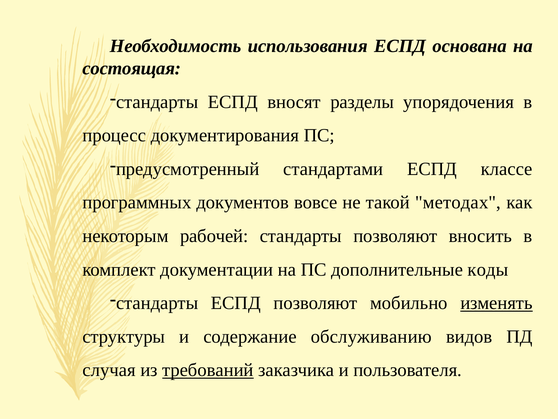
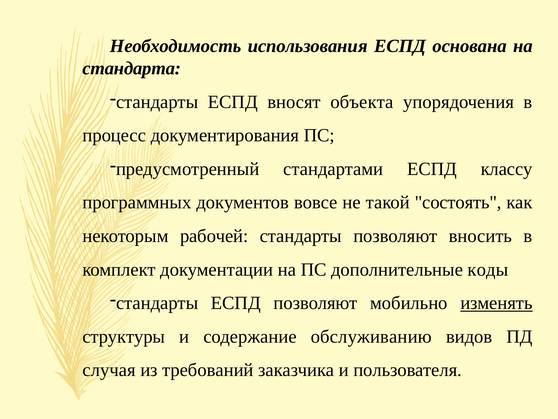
состоящая: состоящая -> стандарта
разделы: разделы -> объекта
классе: классе -> классу
методах: методах -> состоять
требований underline: present -> none
